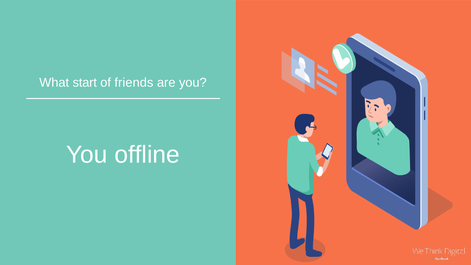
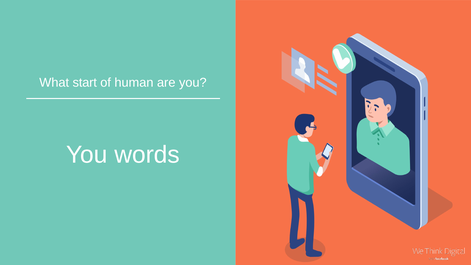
friends: friends -> human
offline: offline -> words
